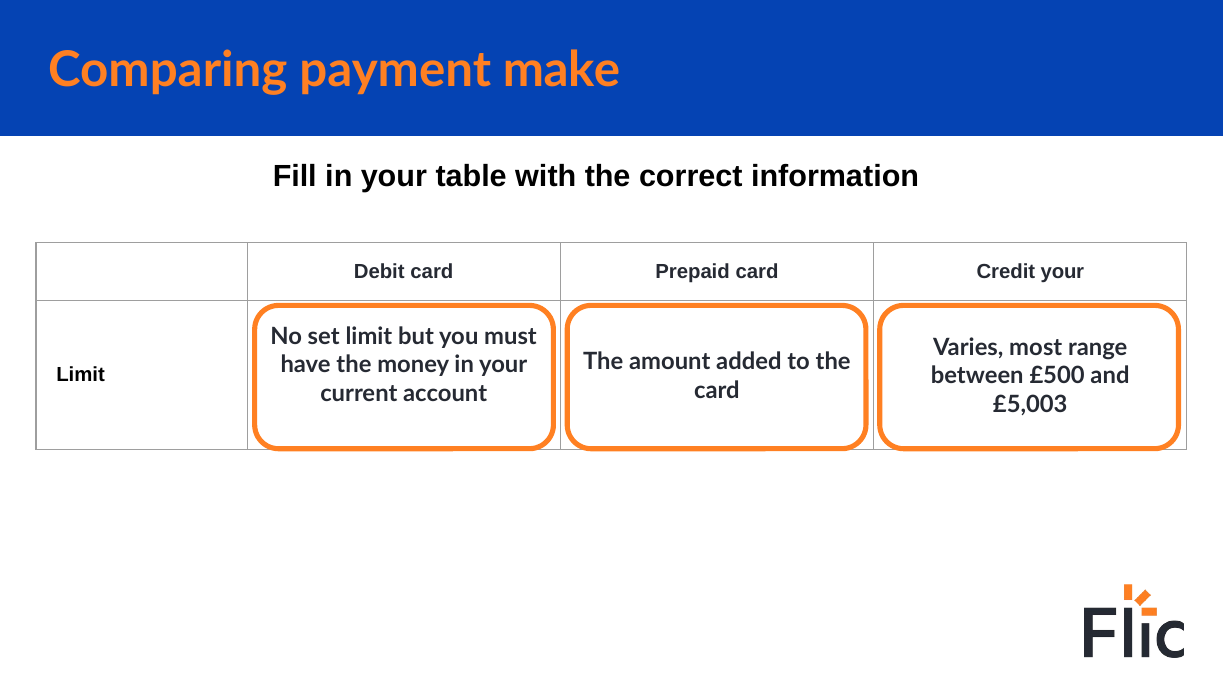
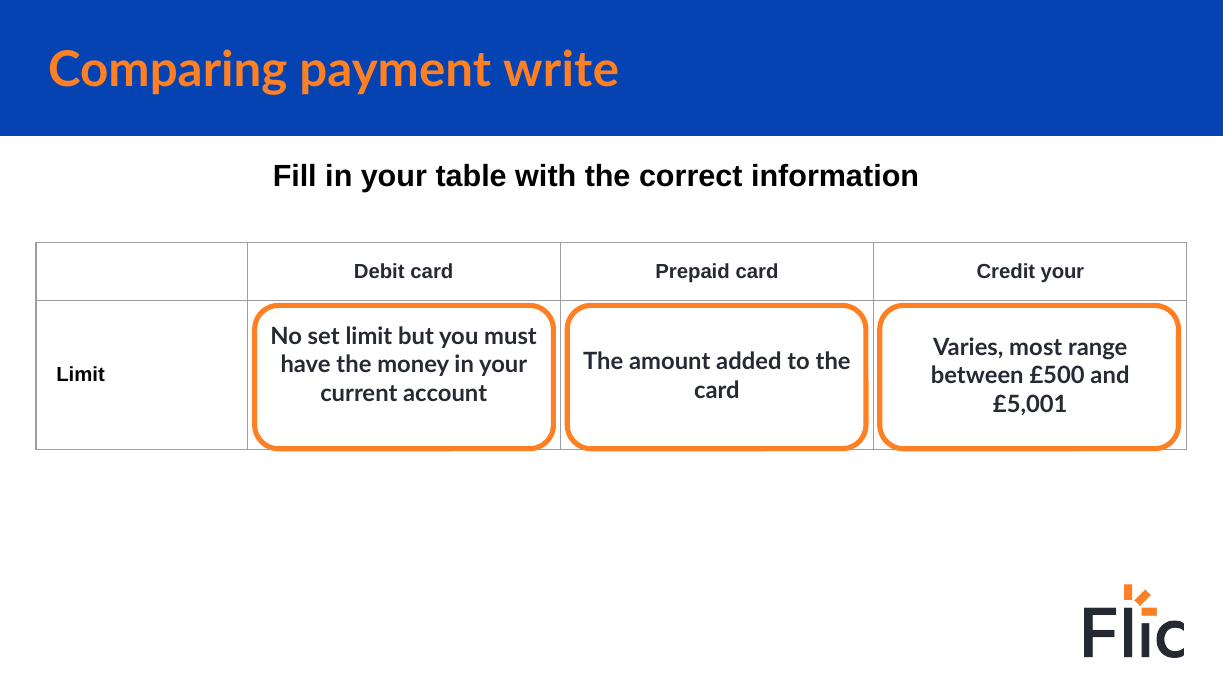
make: make -> write
£5,003: £5,003 -> £5,001
